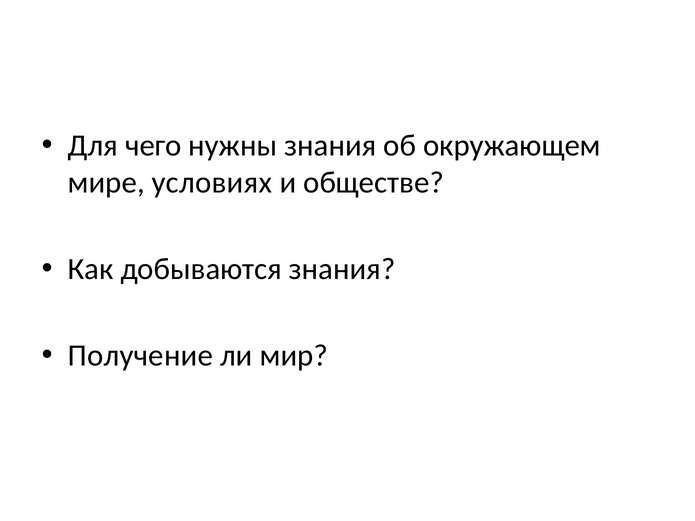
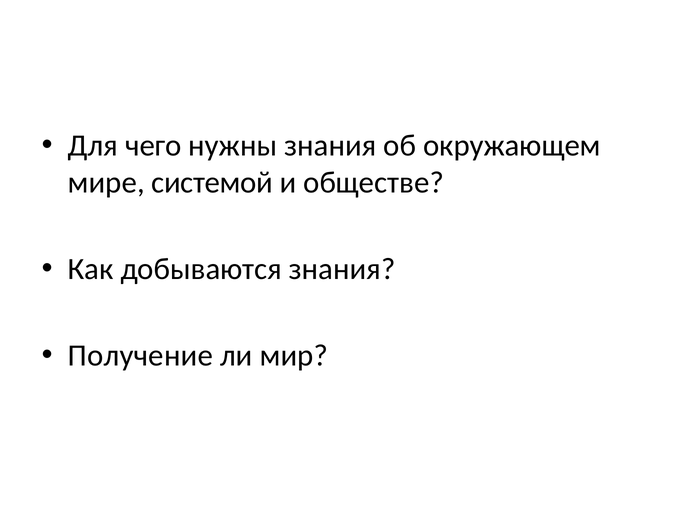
условиях: условиях -> системой
